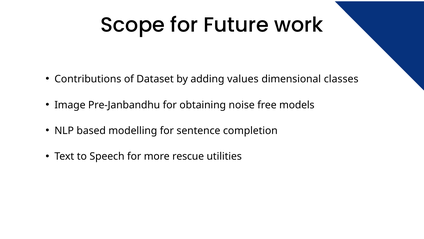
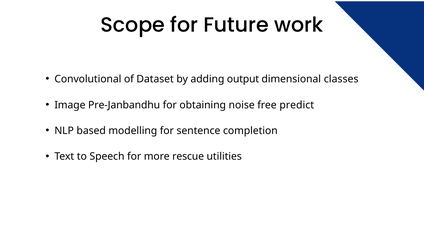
Contributions: Contributions -> Convolutional
values: values -> output
models: models -> predict
